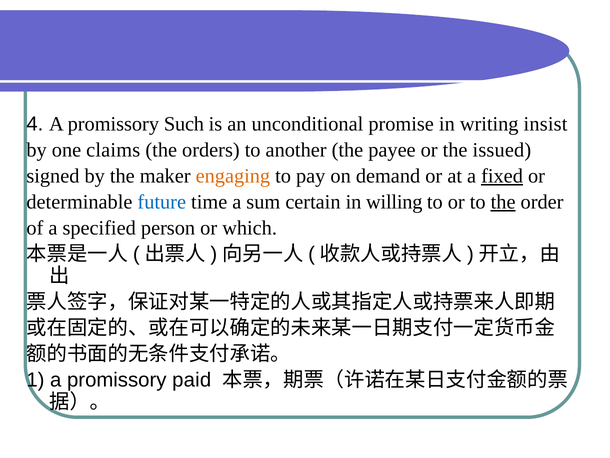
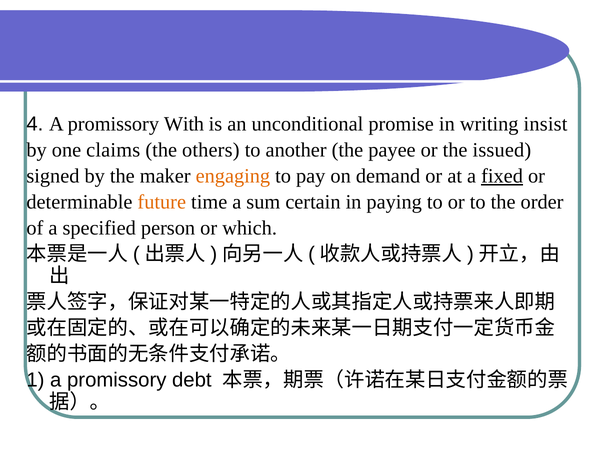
Such: Such -> With
orders: orders -> others
future colour: blue -> orange
willing: willing -> paying
the at (503, 202) underline: present -> none
paid: paid -> debt
